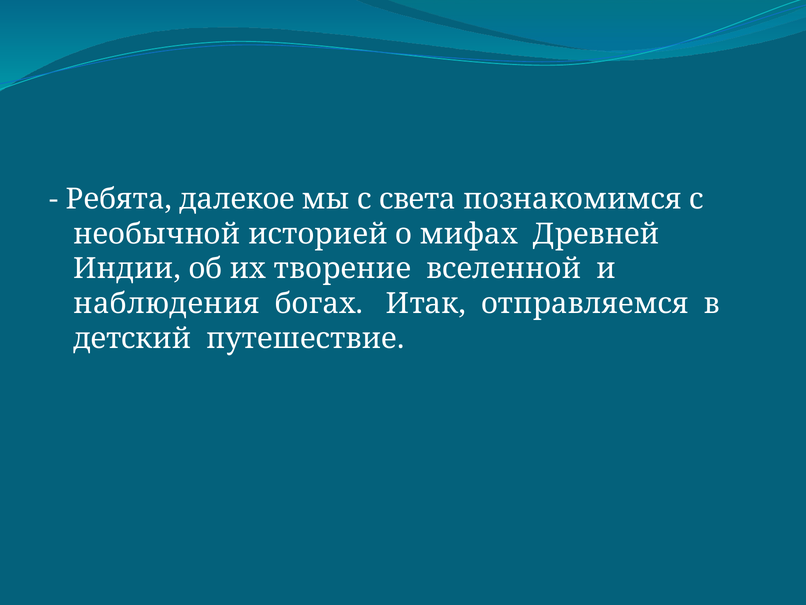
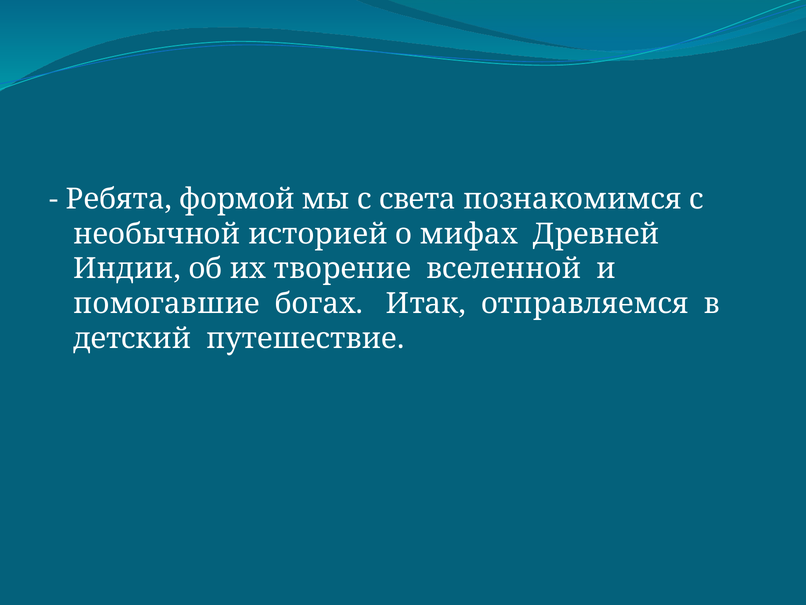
далекое: далекое -> формой
наблюдения: наблюдения -> помогавшие
